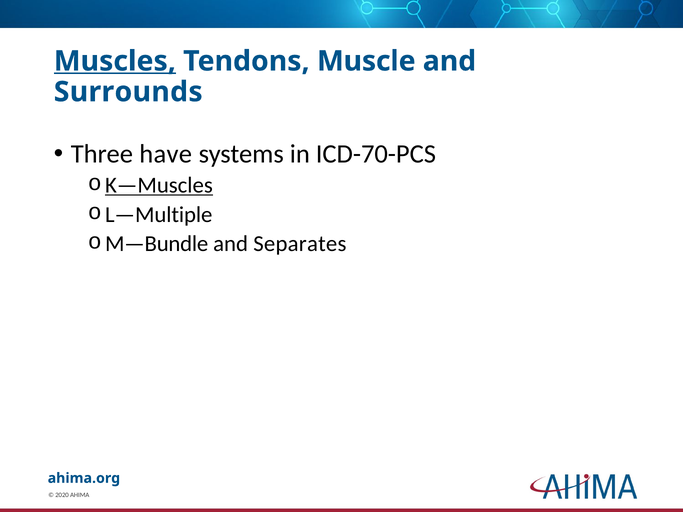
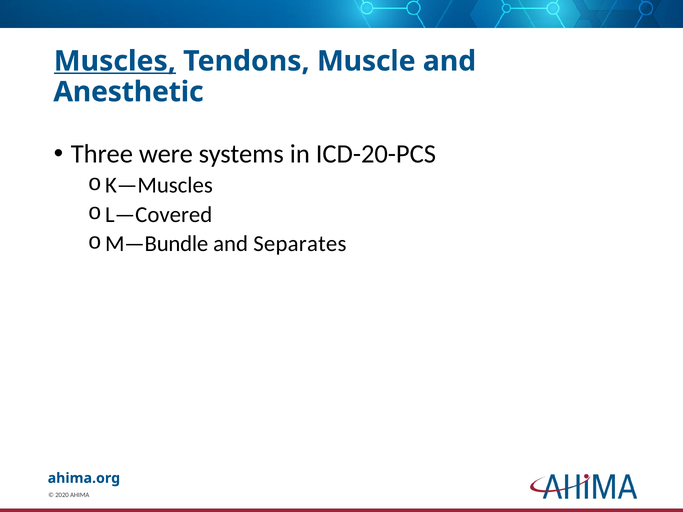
Surrounds: Surrounds -> Anesthetic
have: have -> were
ICD-70-PCS: ICD-70-PCS -> ICD-20-PCS
K—Muscles underline: present -> none
L—Multiple: L—Multiple -> L—Covered
